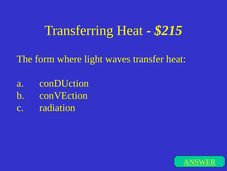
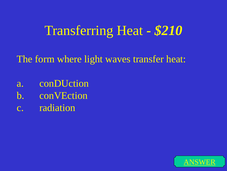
$215: $215 -> $210
